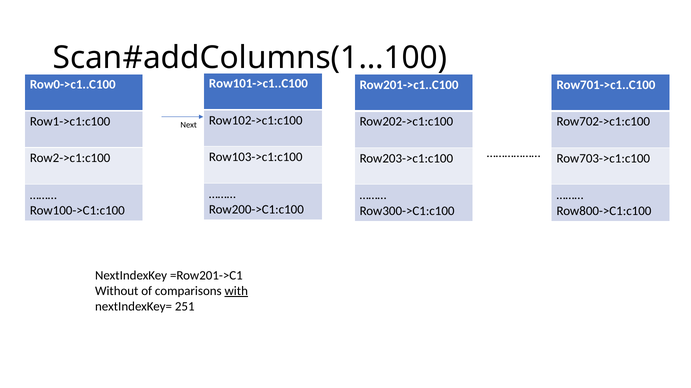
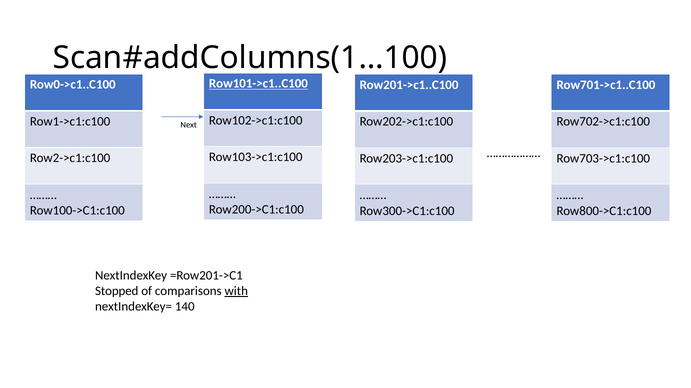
Row101->c1..C100 underline: none -> present
Without: Without -> Stopped
251: 251 -> 140
